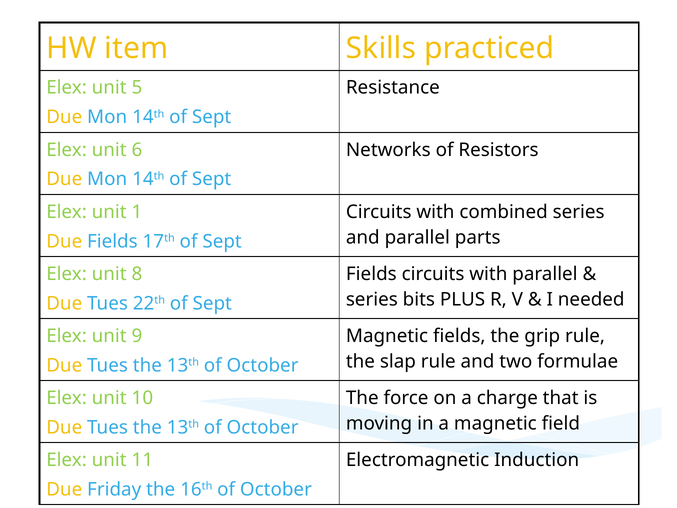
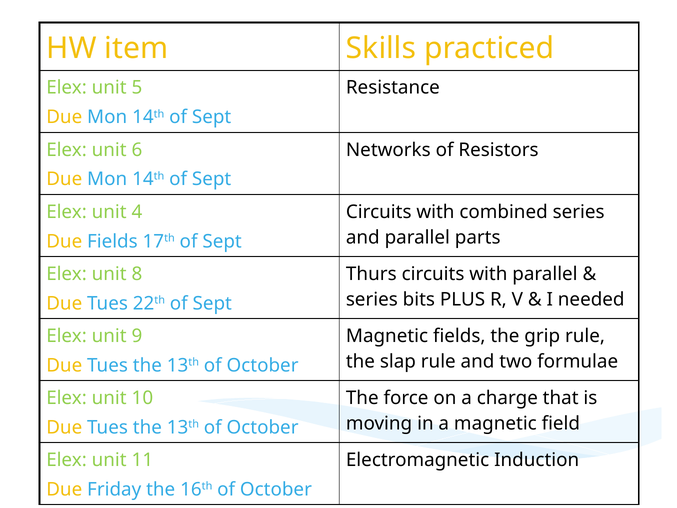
1: 1 -> 4
Fields at (371, 274): Fields -> Thurs
